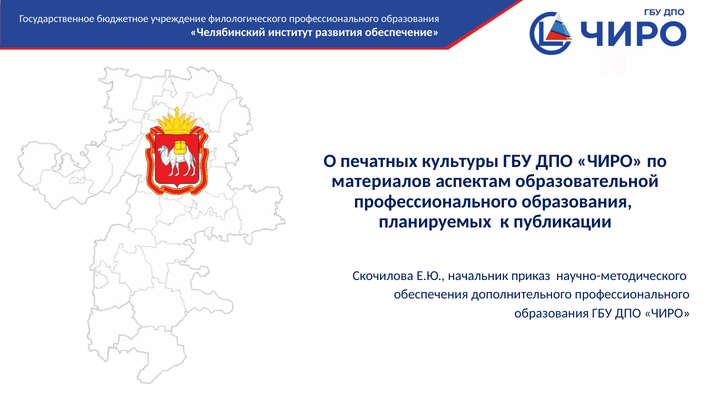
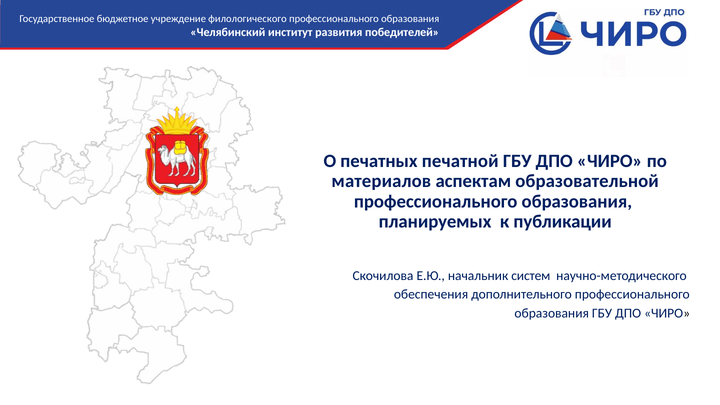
обеспечение: обеспечение -> победителей
культуры: культуры -> печатной
приказ: приказ -> систем
